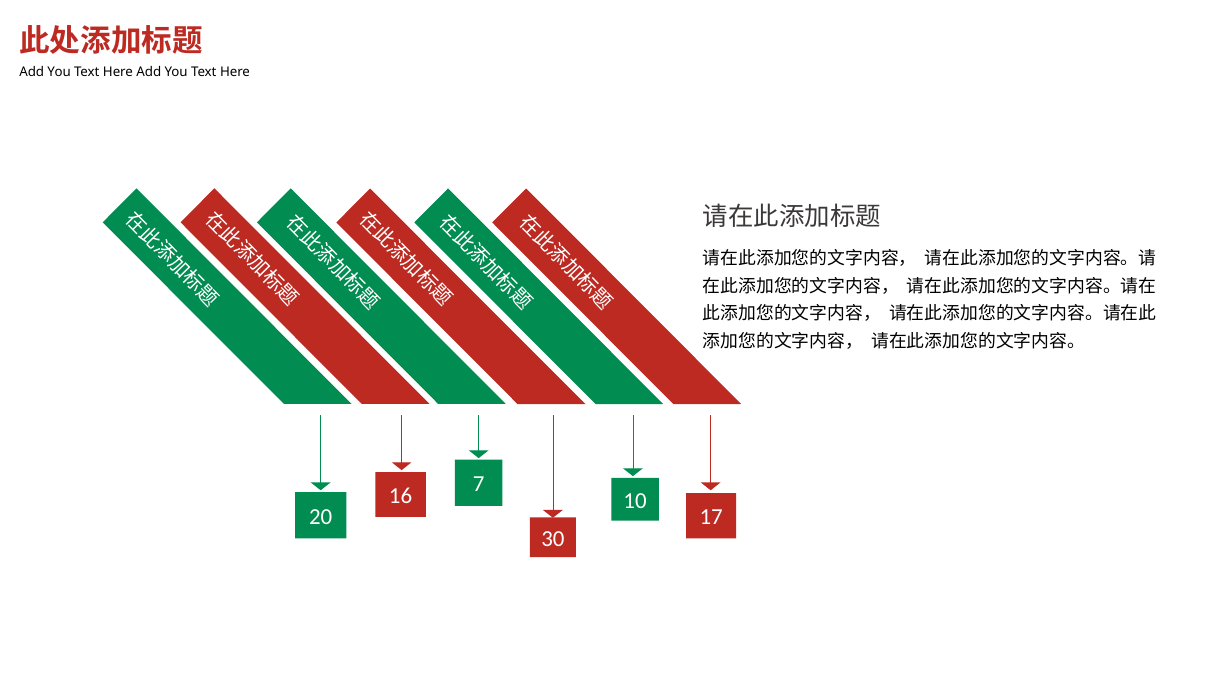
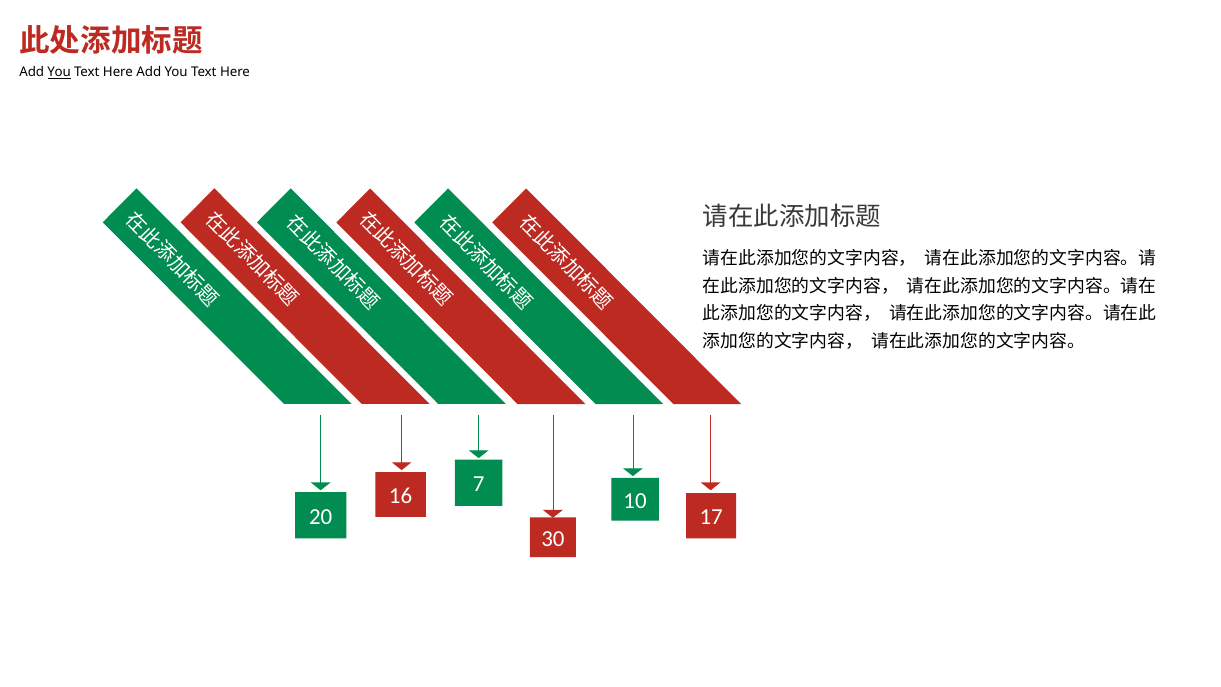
You at (59, 72) underline: none -> present
